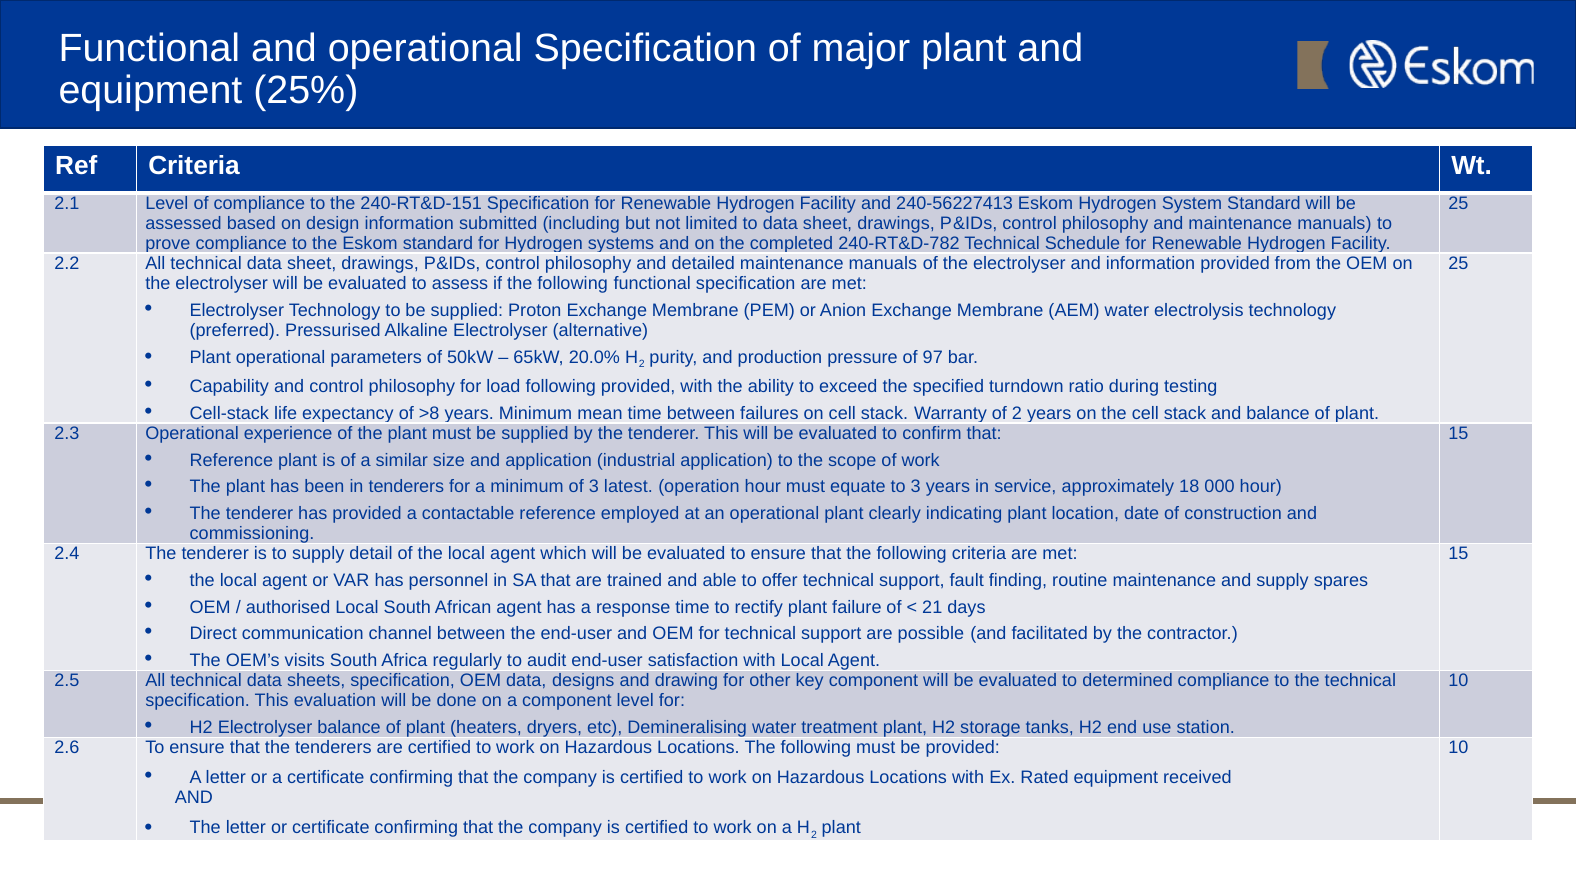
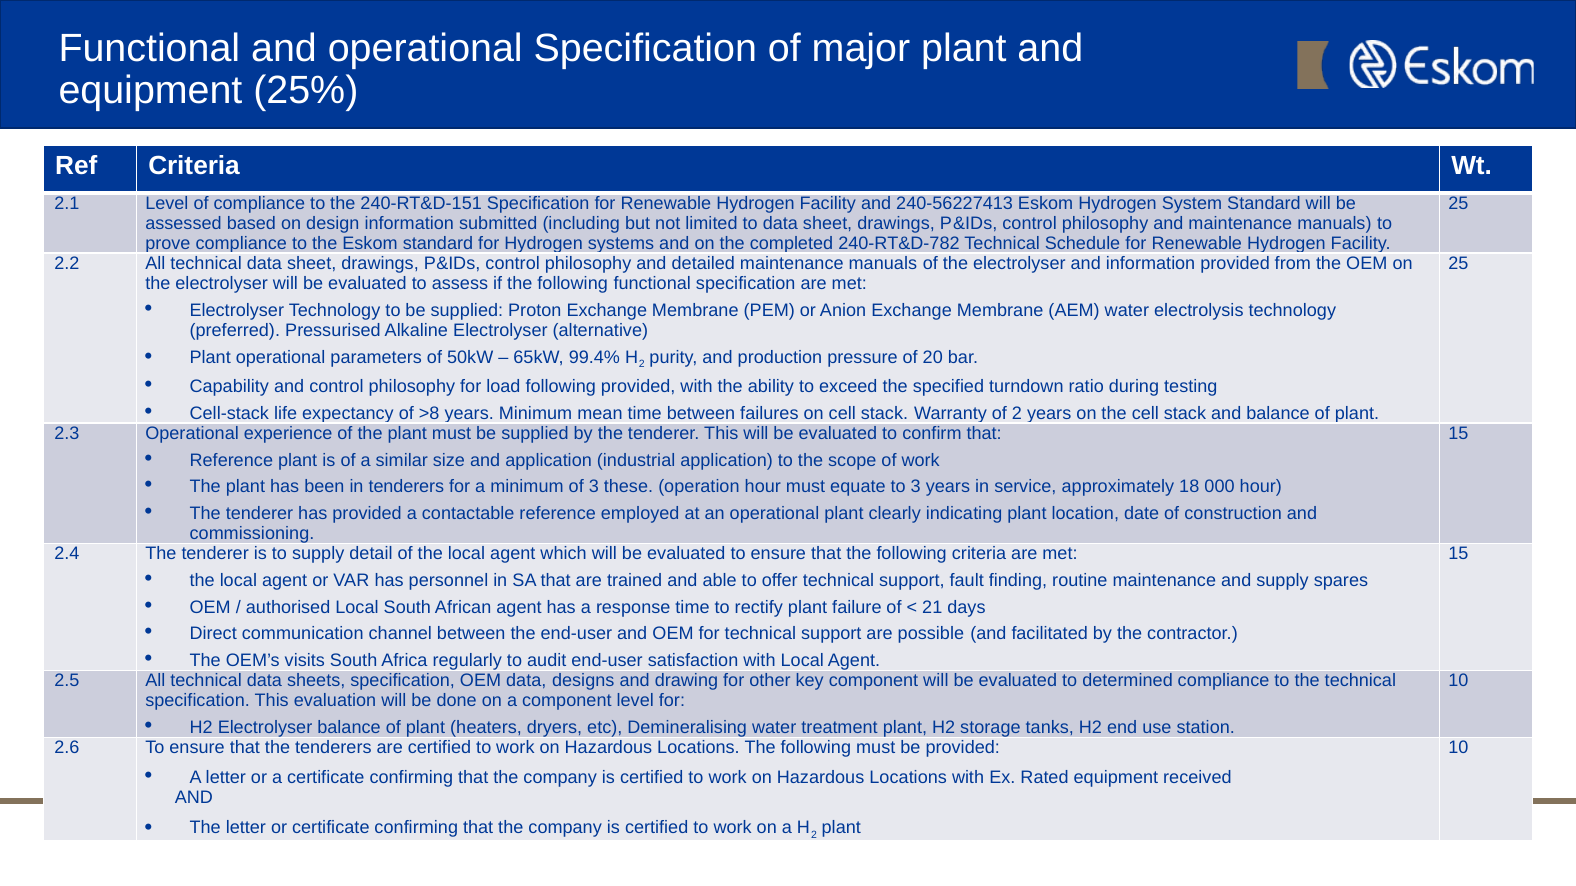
20.0%: 20.0% -> 99.4%
97: 97 -> 20
latest: latest -> these
